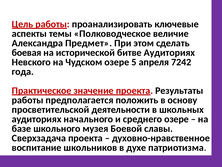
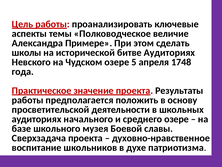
Предмет: Предмет -> Примере
боевая: боевая -> школы
7242: 7242 -> 1748
